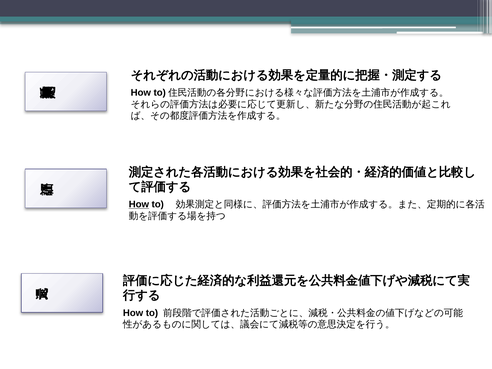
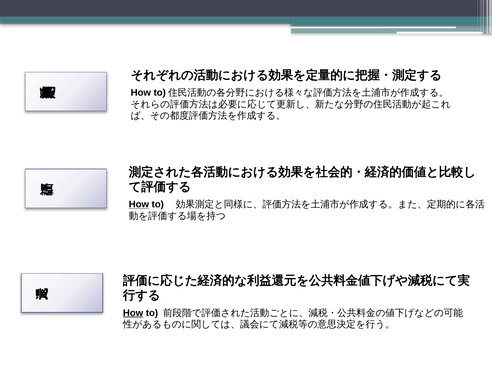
How at (133, 313) underline: none -> present
